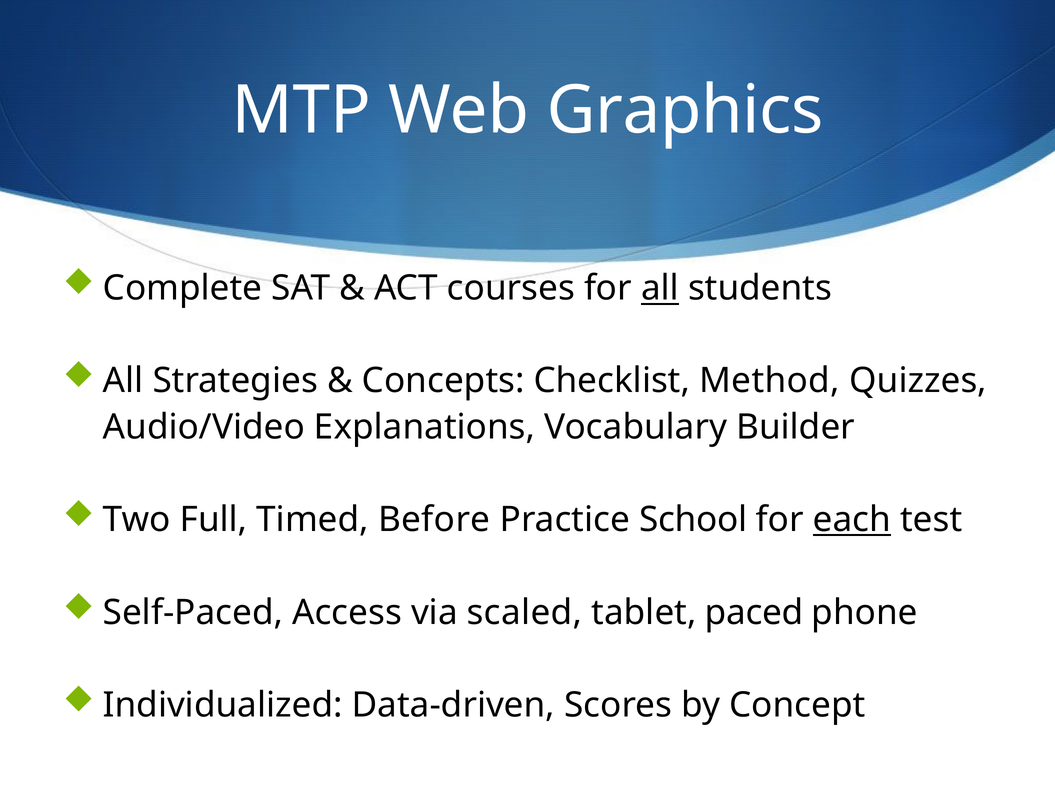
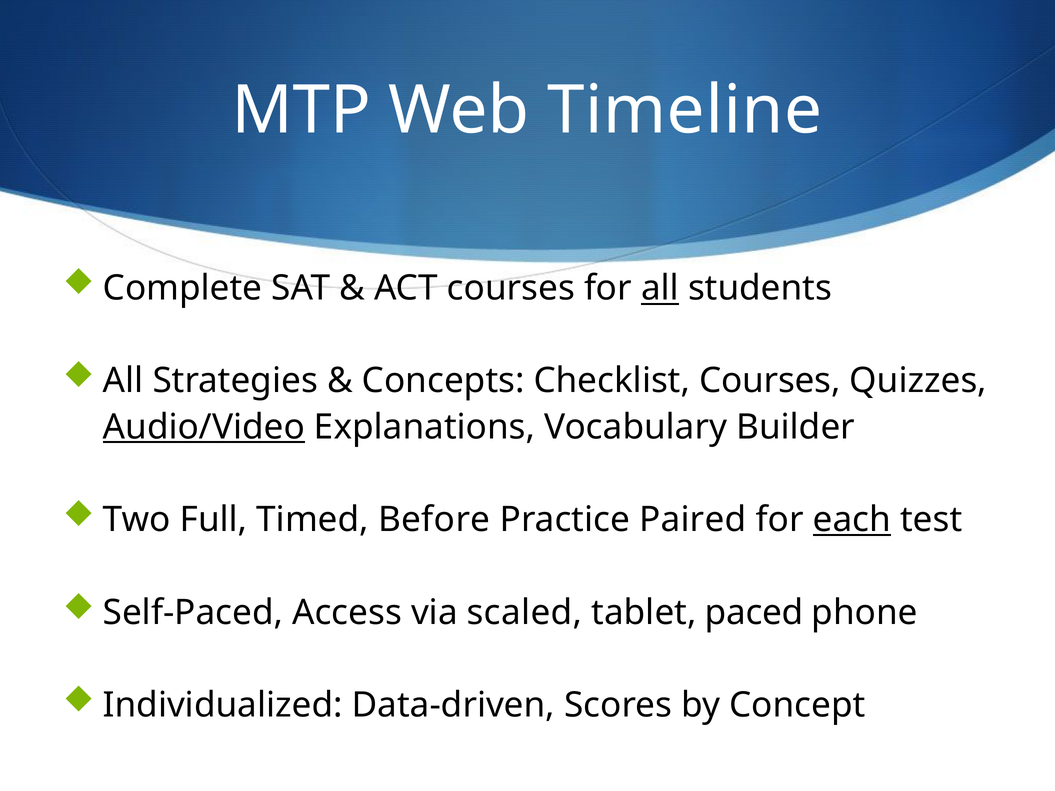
Graphics: Graphics -> Timeline
Checklist Method: Method -> Courses
Audio/Video underline: none -> present
School: School -> Paired
